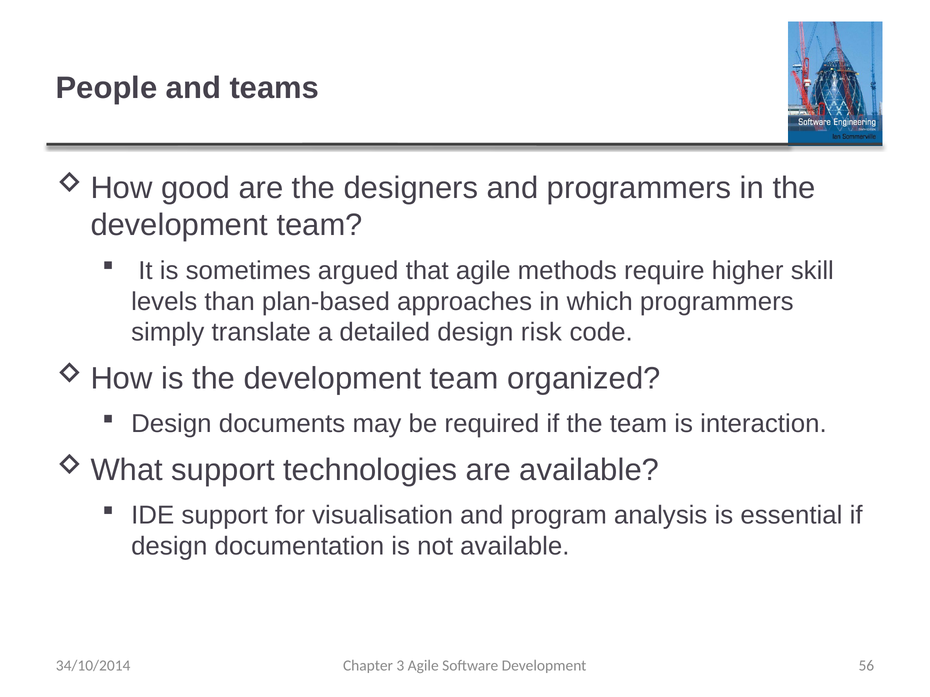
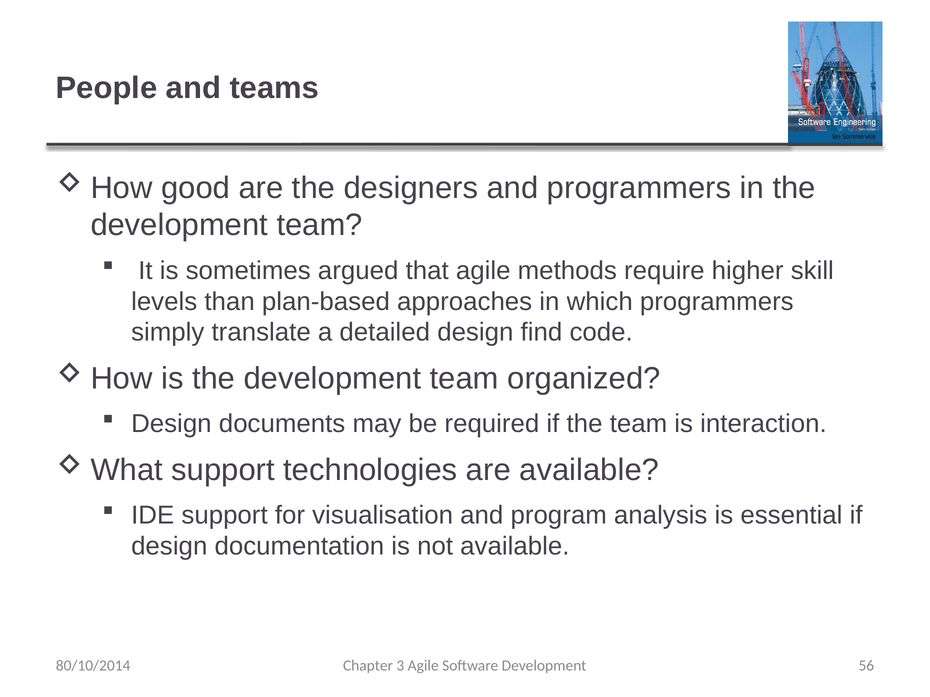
risk: risk -> find
34/10/2014: 34/10/2014 -> 80/10/2014
